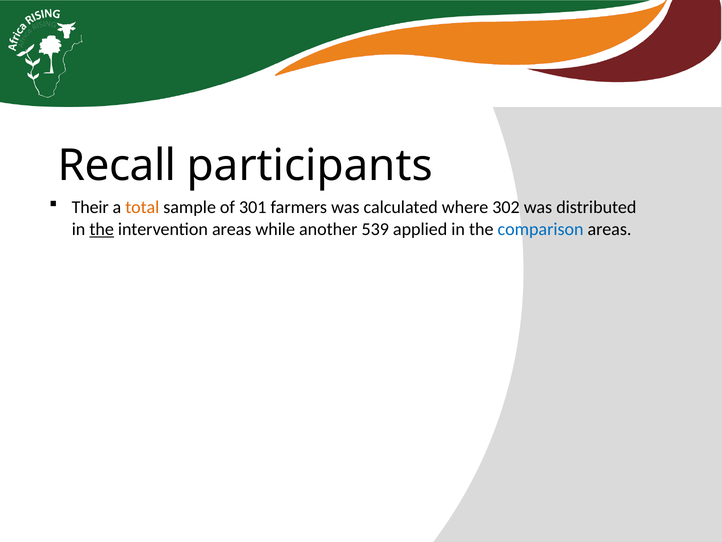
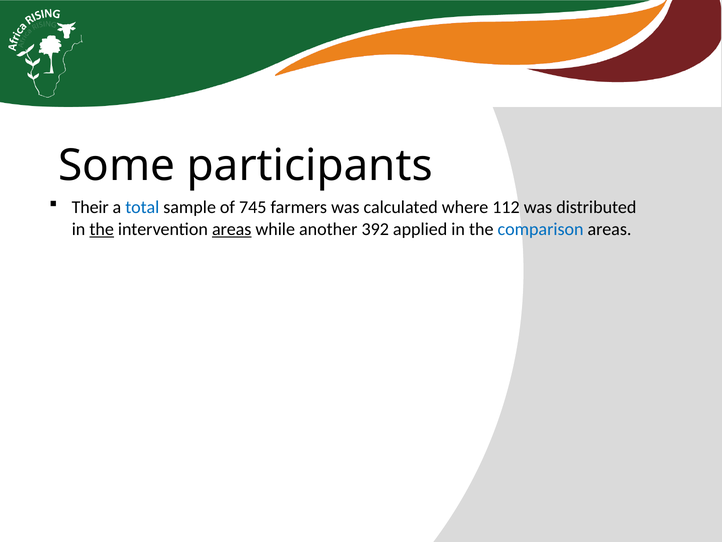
Recall: Recall -> Some
total colour: orange -> blue
301: 301 -> 745
302: 302 -> 112
areas at (232, 229) underline: none -> present
539: 539 -> 392
